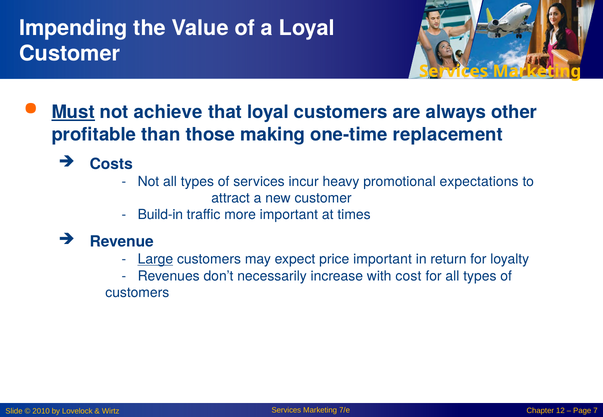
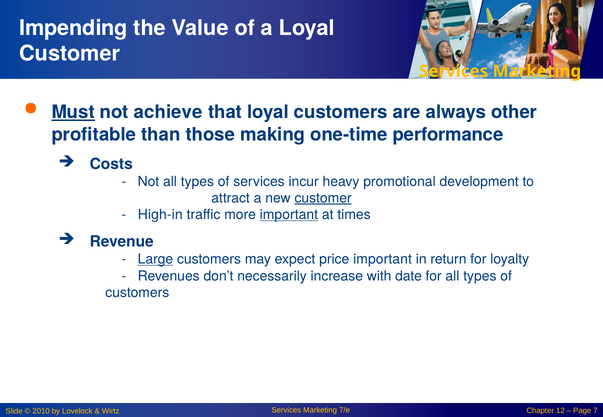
replacement: replacement -> performance
expectations: expectations -> development
customer at (323, 198) underline: none -> present
Build-in: Build-in -> High-in
important at (289, 215) underline: none -> present
cost: cost -> date
